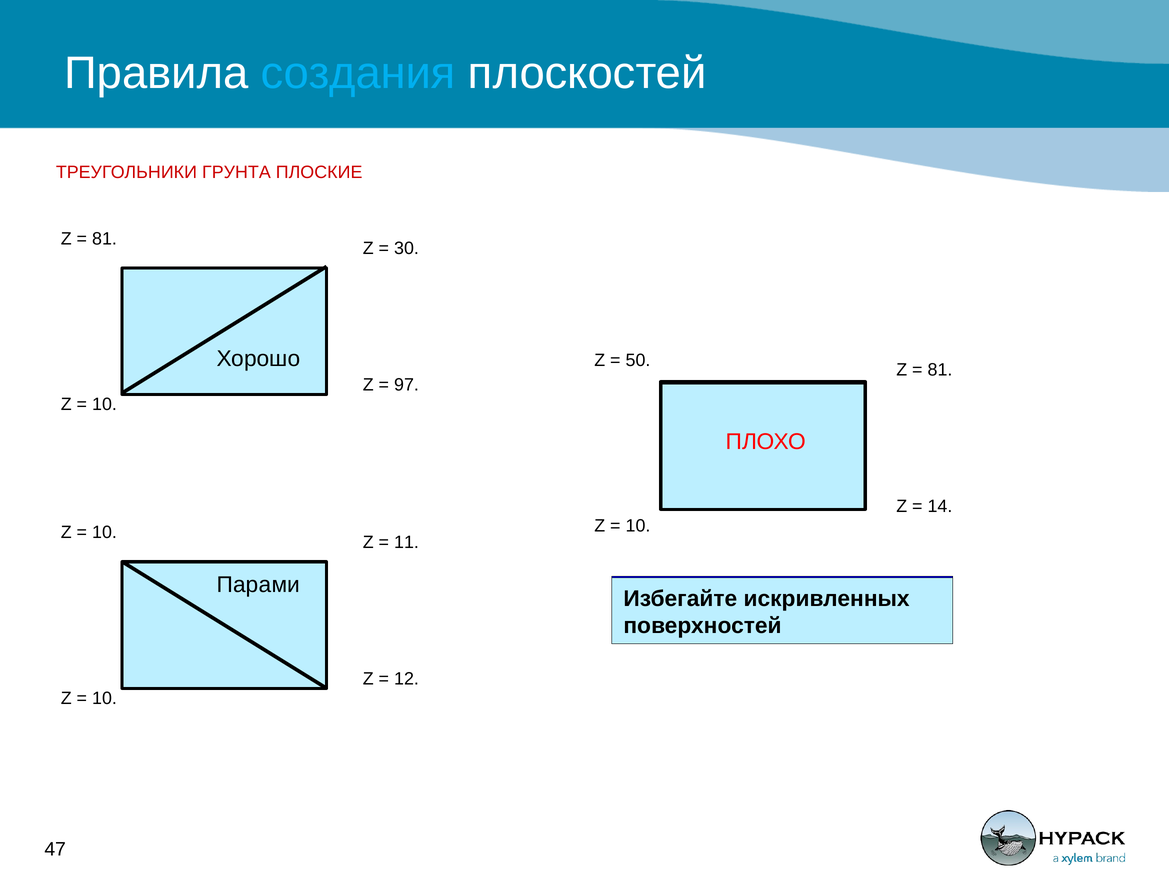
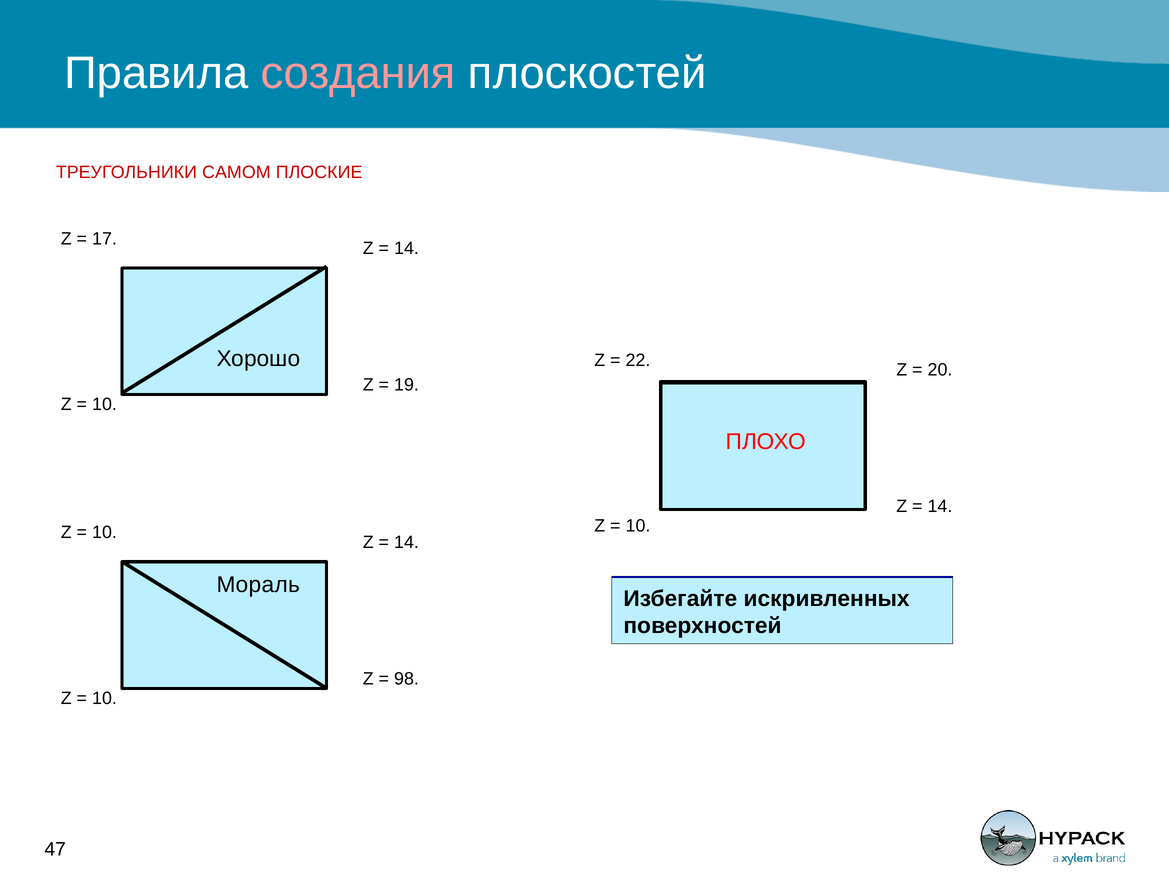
создания colour: light blue -> pink
ГРУНТА: ГРУНТА -> САМОМ
81 at (105, 239): 81 -> 17
30 at (407, 248): 30 -> 14
50: 50 -> 22
81 at (940, 370): 81 -> 20
97: 97 -> 19
11 at (407, 542): 11 -> 14
Парами: Парами -> Мораль
12: 12 -> 98
